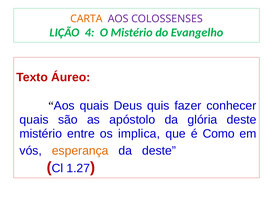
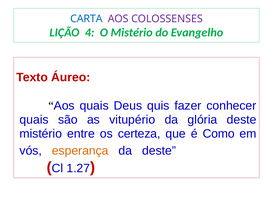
CARTA colour: orange -> blue
apóstolo: apóstolo -> vitupério
implica: implica -> certeza
